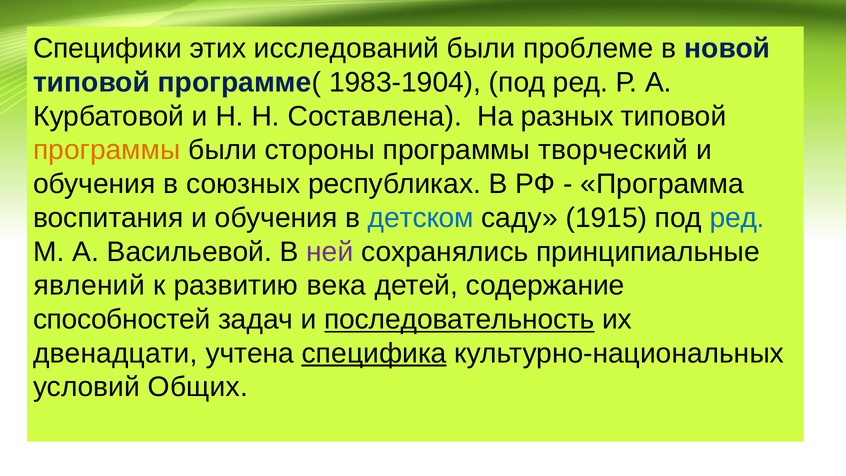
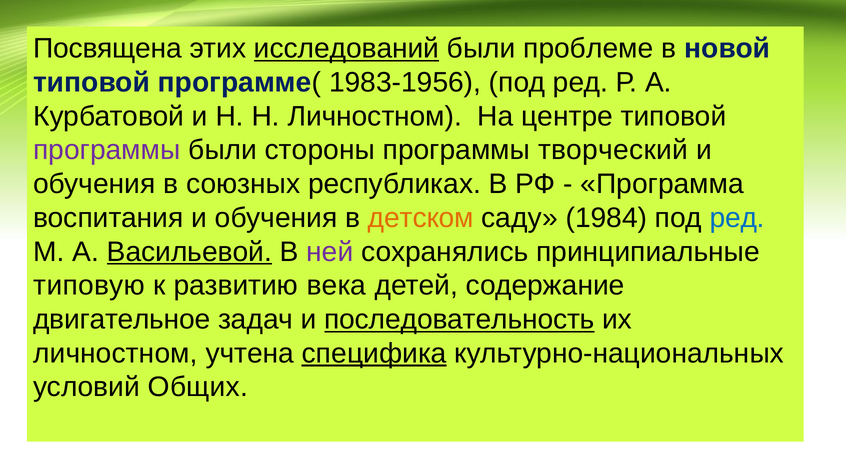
Специфики: Специфики -> Посвящена
исследований underline: none -> present
1983-1904: 1983-1904 -> 1983-1956
Н Составлена: Составлена -> Личностном
разных: разных -> центре
программы at (107, 150) colour: orange -> purple
детском colour: blue -> orange
1915: 1915 -> 1984
Васильевой underline: none -> present
явлений: явлений -> типовую
способностей: способностей -> двигательное
двенадцати at (115, 353): двенадцати -> личностном
